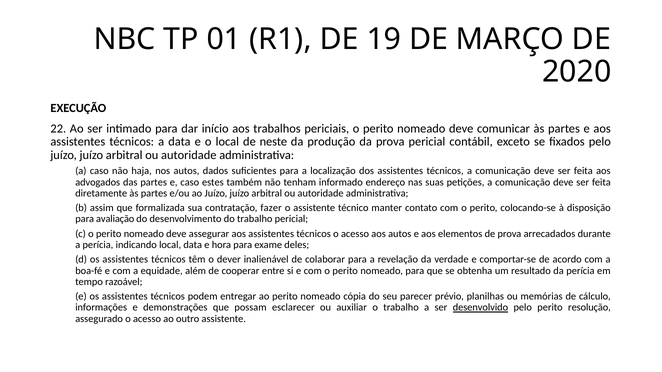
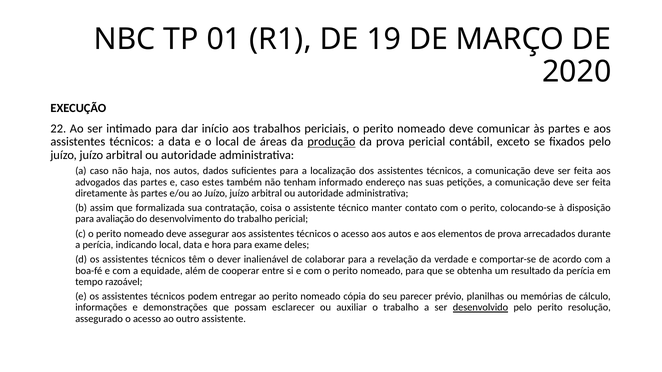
neste: neste -> áreas
produção underline: none -> present
fazer: fazer -> coisa
